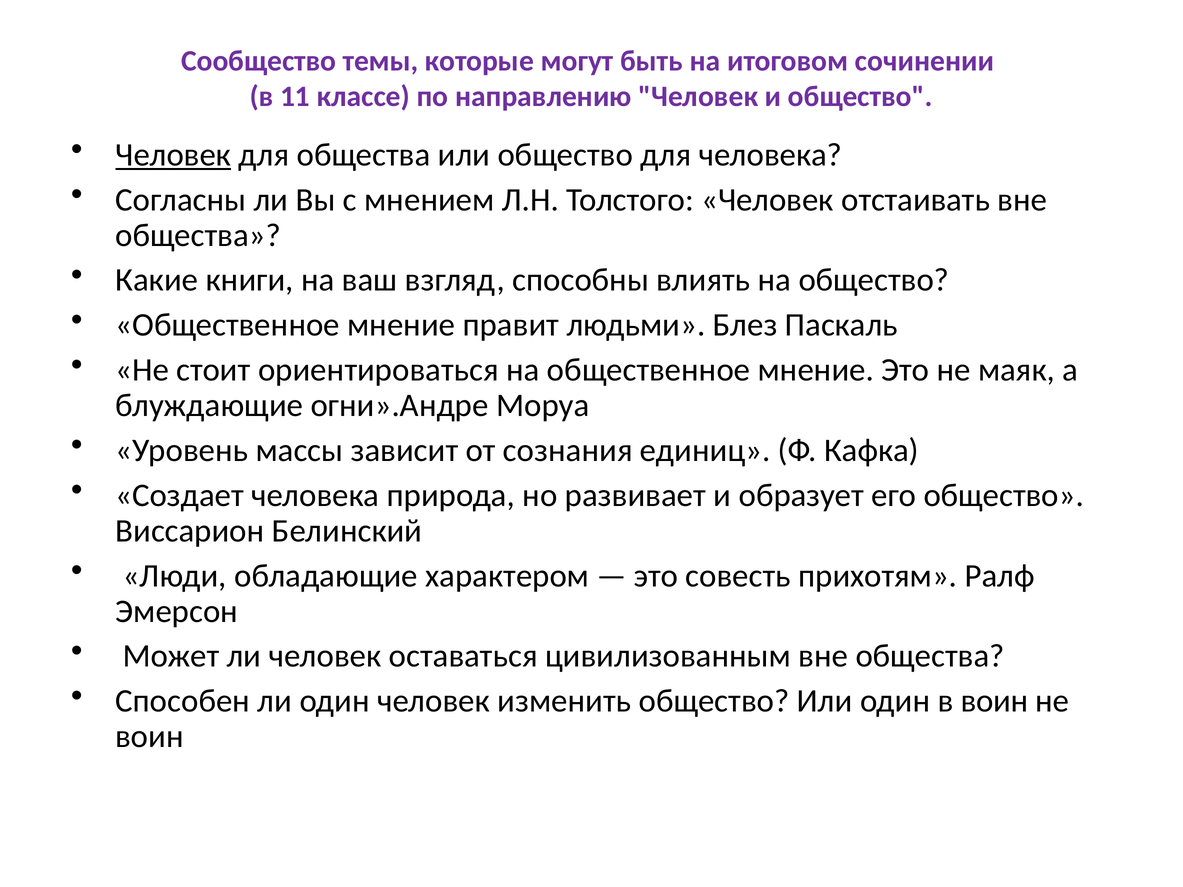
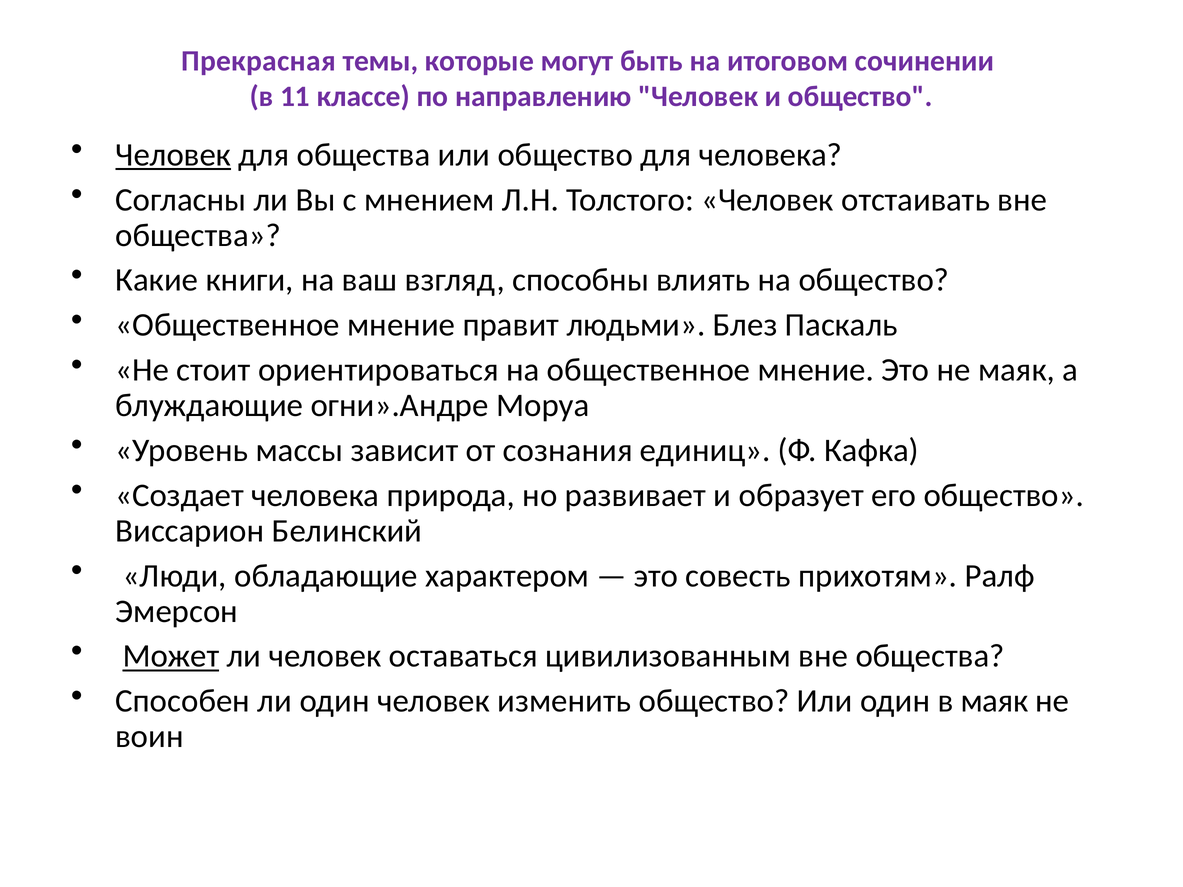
Сообщество: Сообщество -> Прекрасная
Может underline: none -> present
в воин: воин -> маяк
